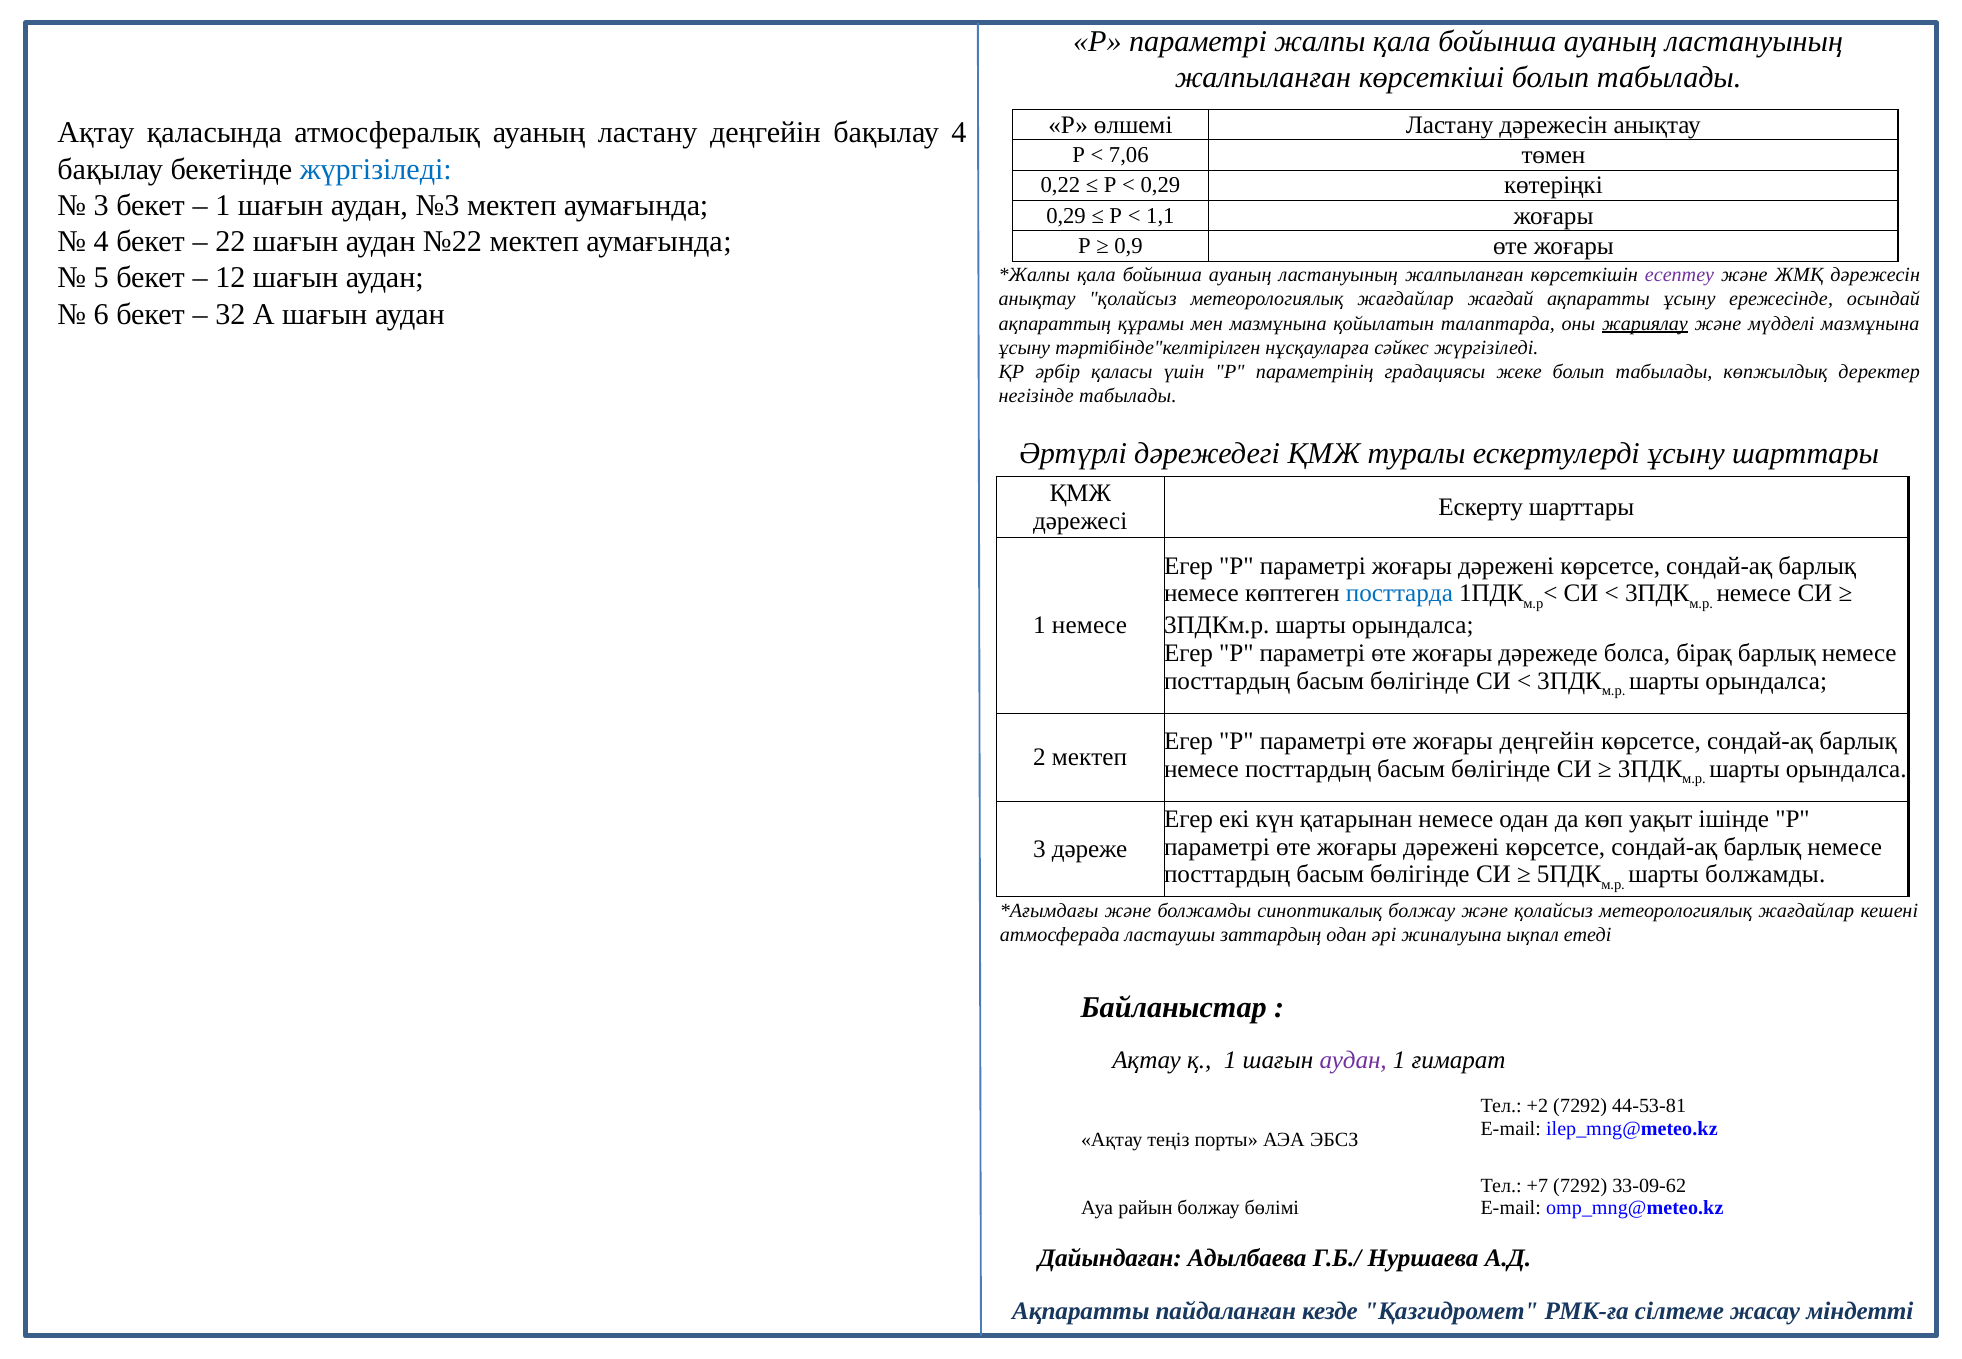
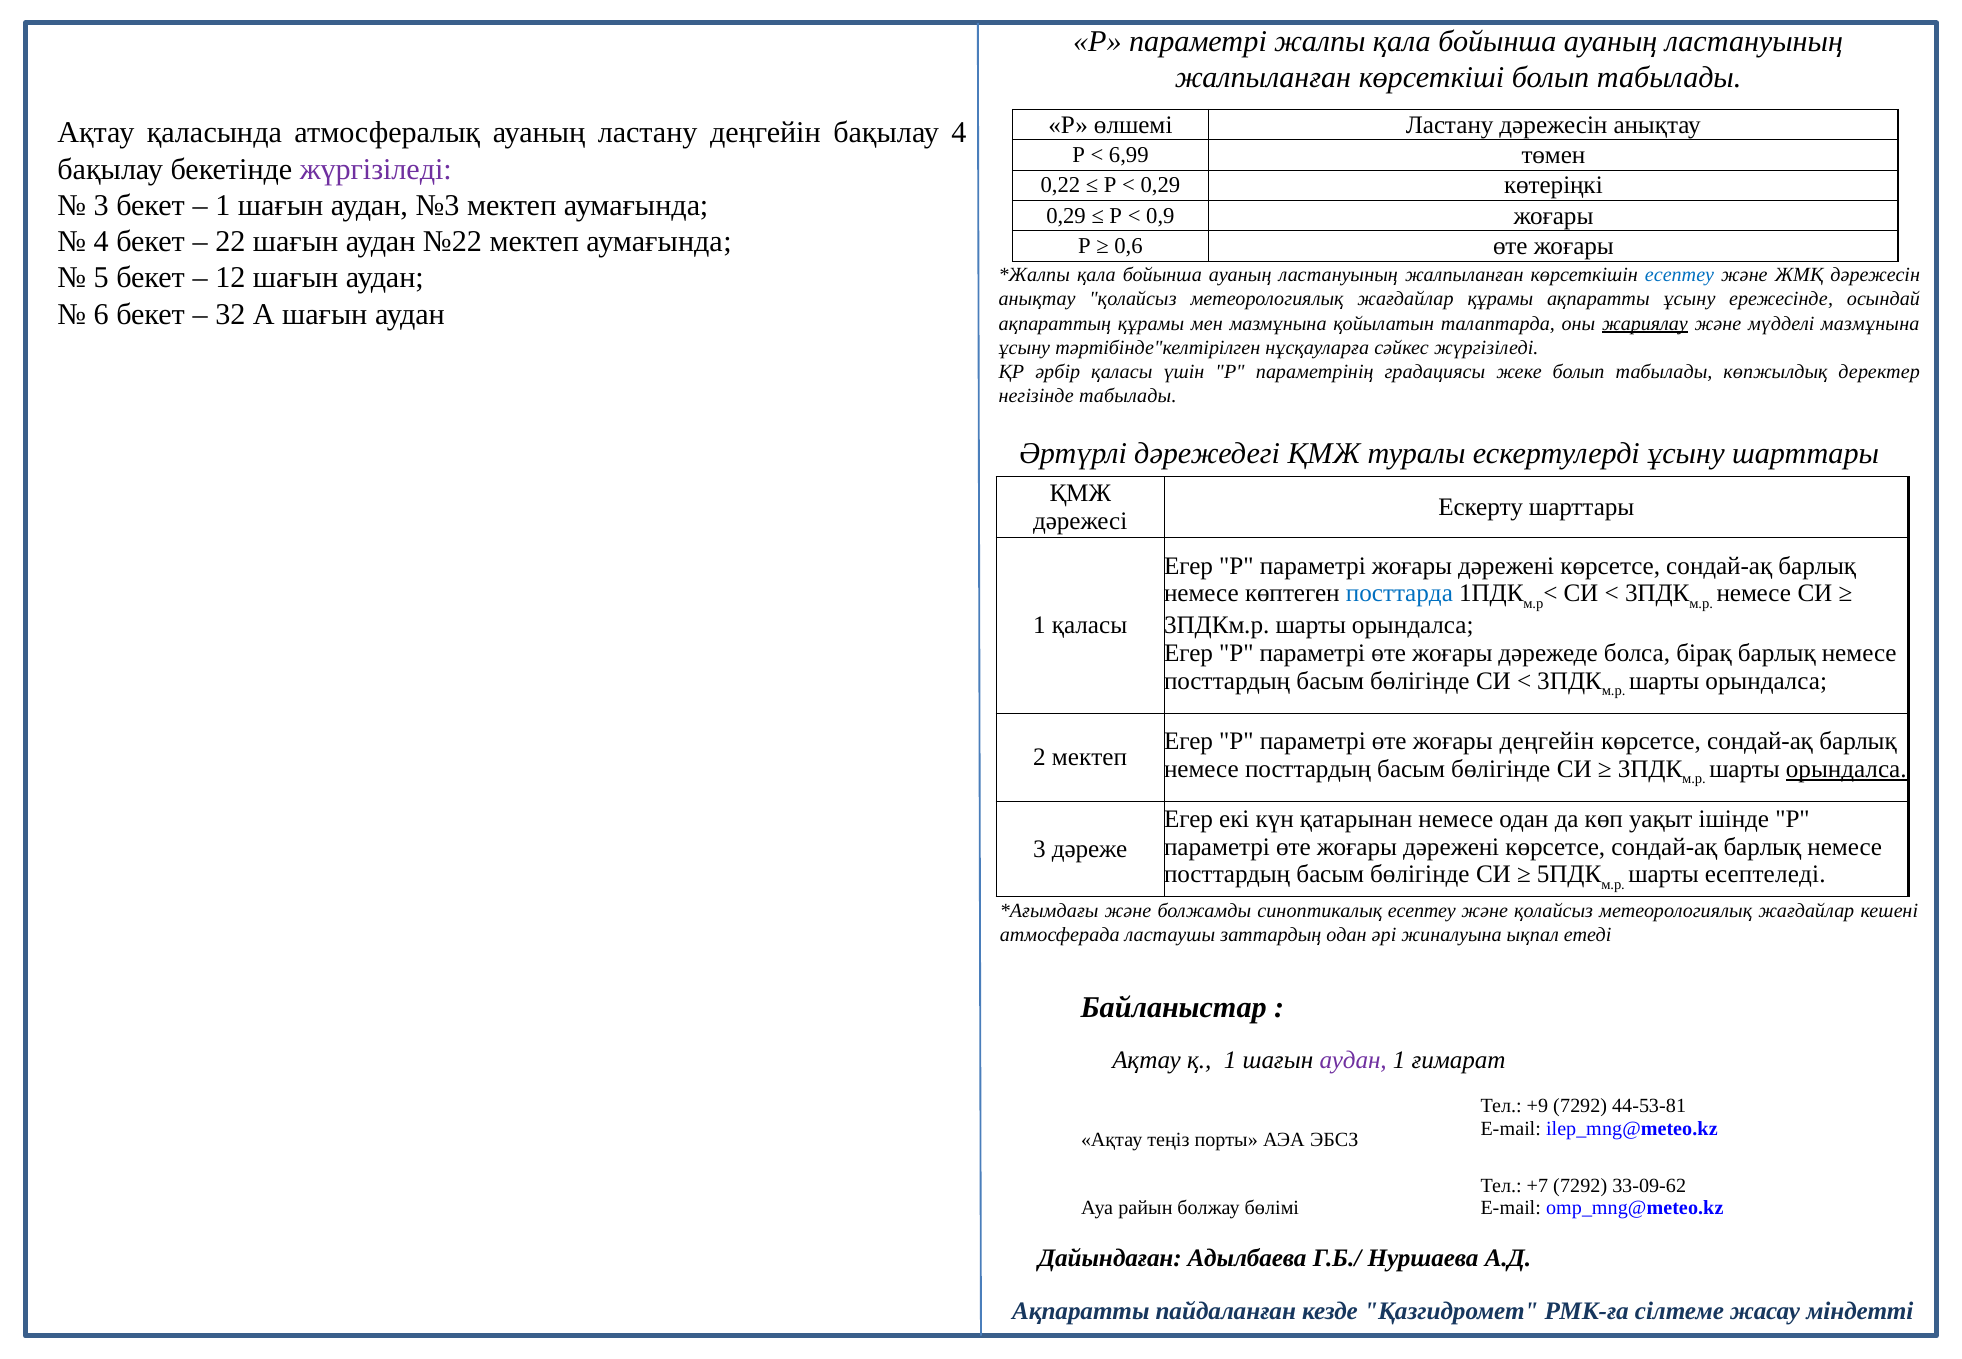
7,06: 7,06 -> 6,99
жүргізіледі at (376, 169) colour: blue -> purple
1,1: 1,1 -> 0,9
0,9: 0,9 -> 0,6
есептеу at (1680, 275) colour: purple -> blue
жағдайлар жағдай: жағдай -> құрамы
1 немесе: немесе -> қаласы
орындалса at (1846, 769) underline: none -> present
шарты болжамды: болжамды -> есептеледі
синоптикалық болжау: болжау -> есептеу
+2: +2 -> +9
